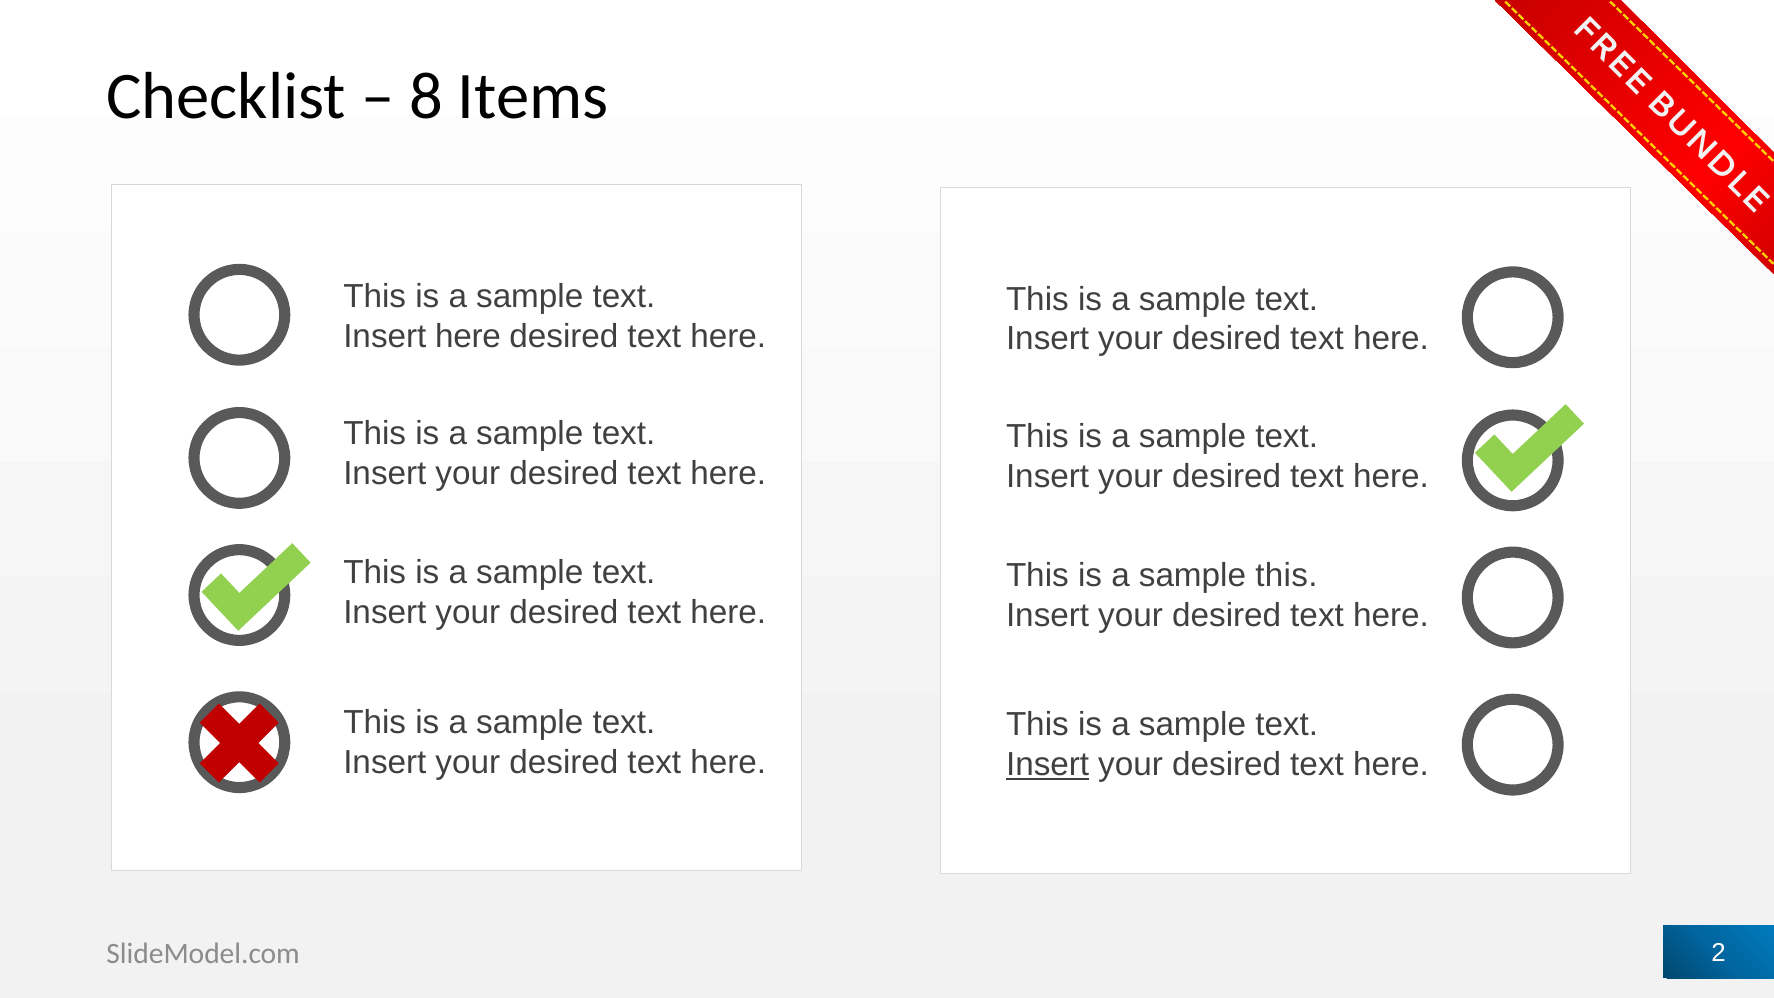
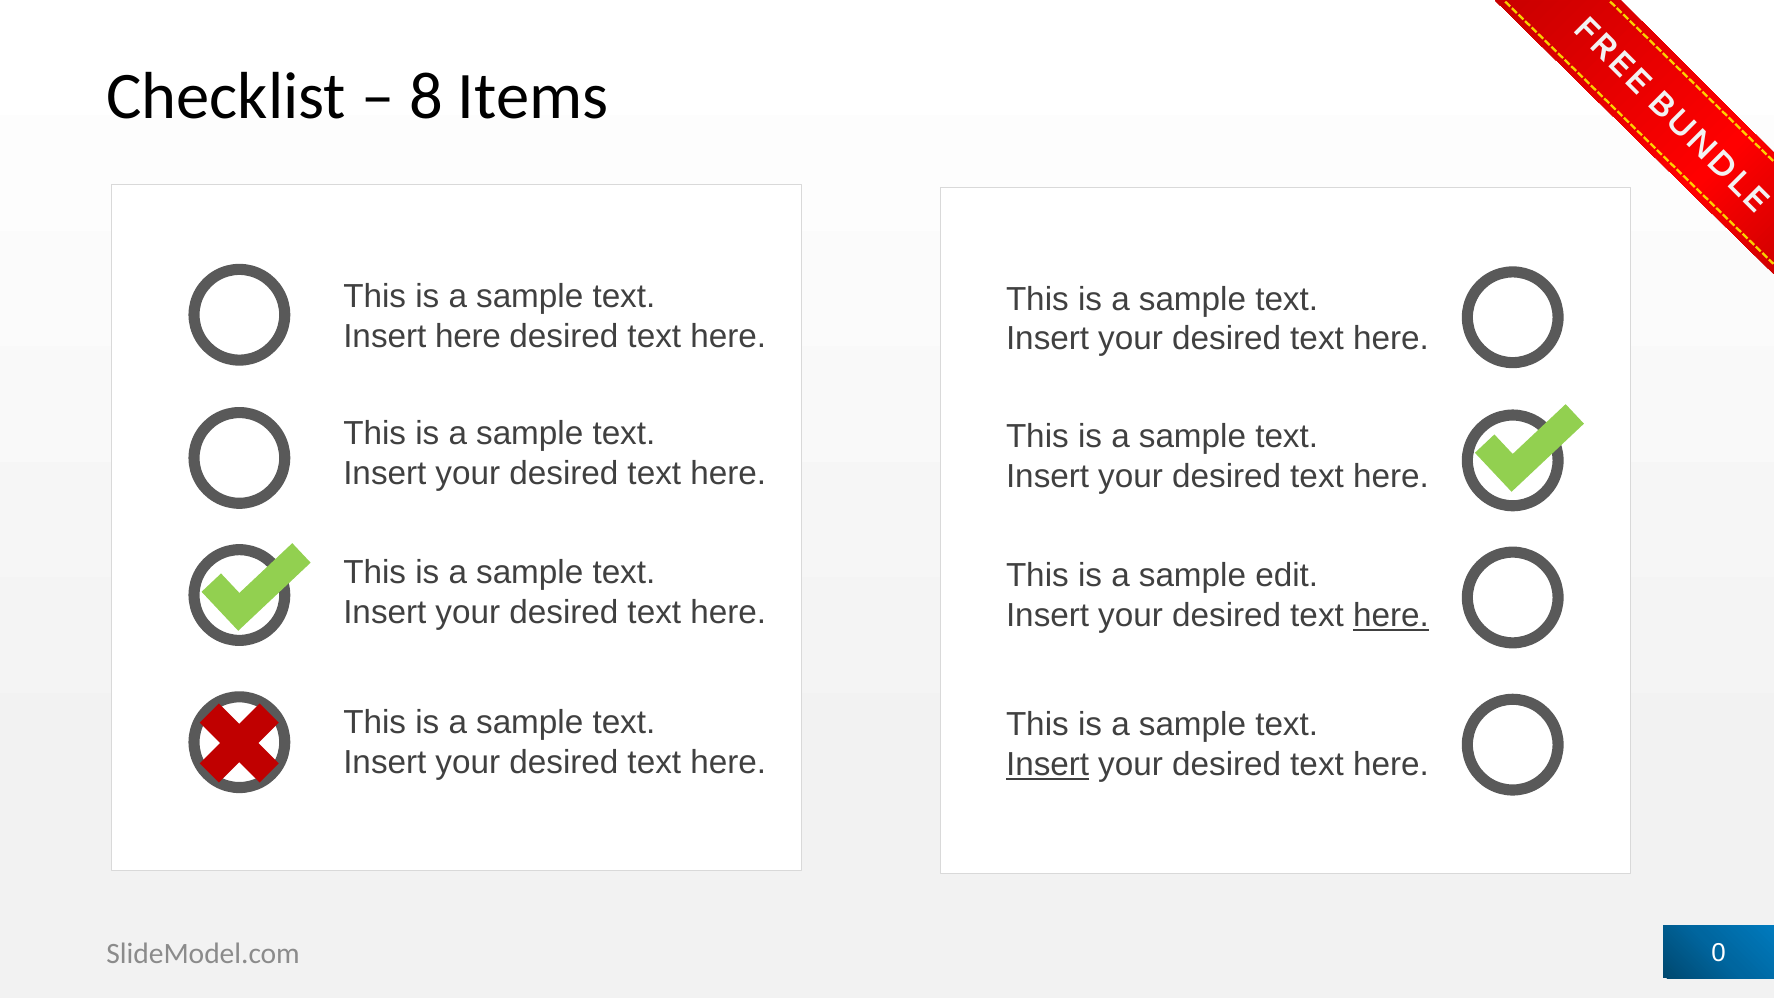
sample this: this -> edit
here at (1391, 615) underline: none -> present
2: 2 -> 0
